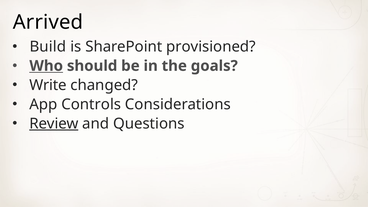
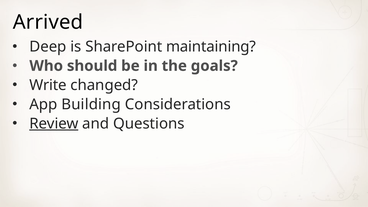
Build: Build -> Deep
provisioned: provisioned -> maintaining
Who underline: present -> none
Controls: Controls -> Building
